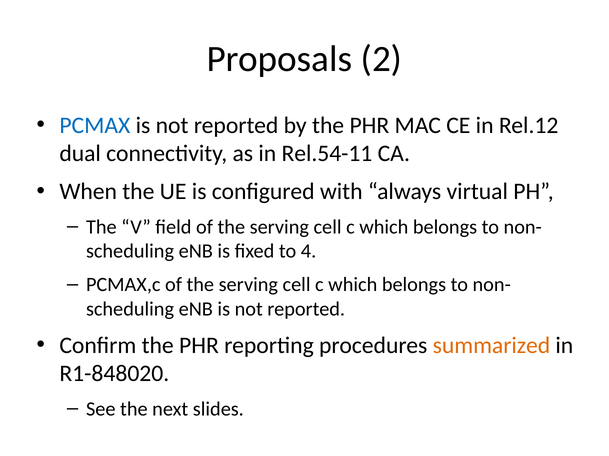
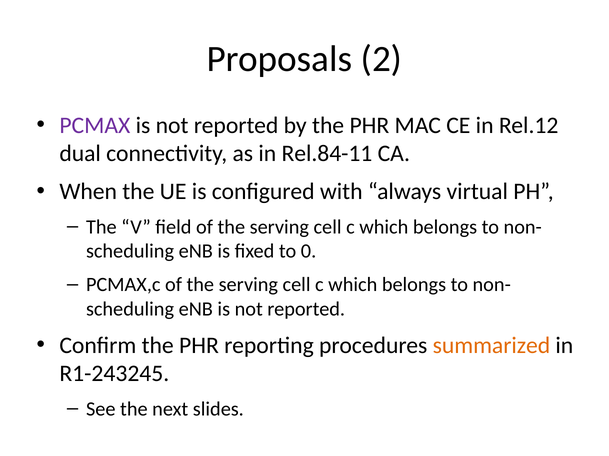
PCMAX colour: blue -> purple
Rel.54-11: Rel.54-11 -> Rel.84-11
4: 4 -> 0
R1-848020: R1-848020 -> R1-243245
